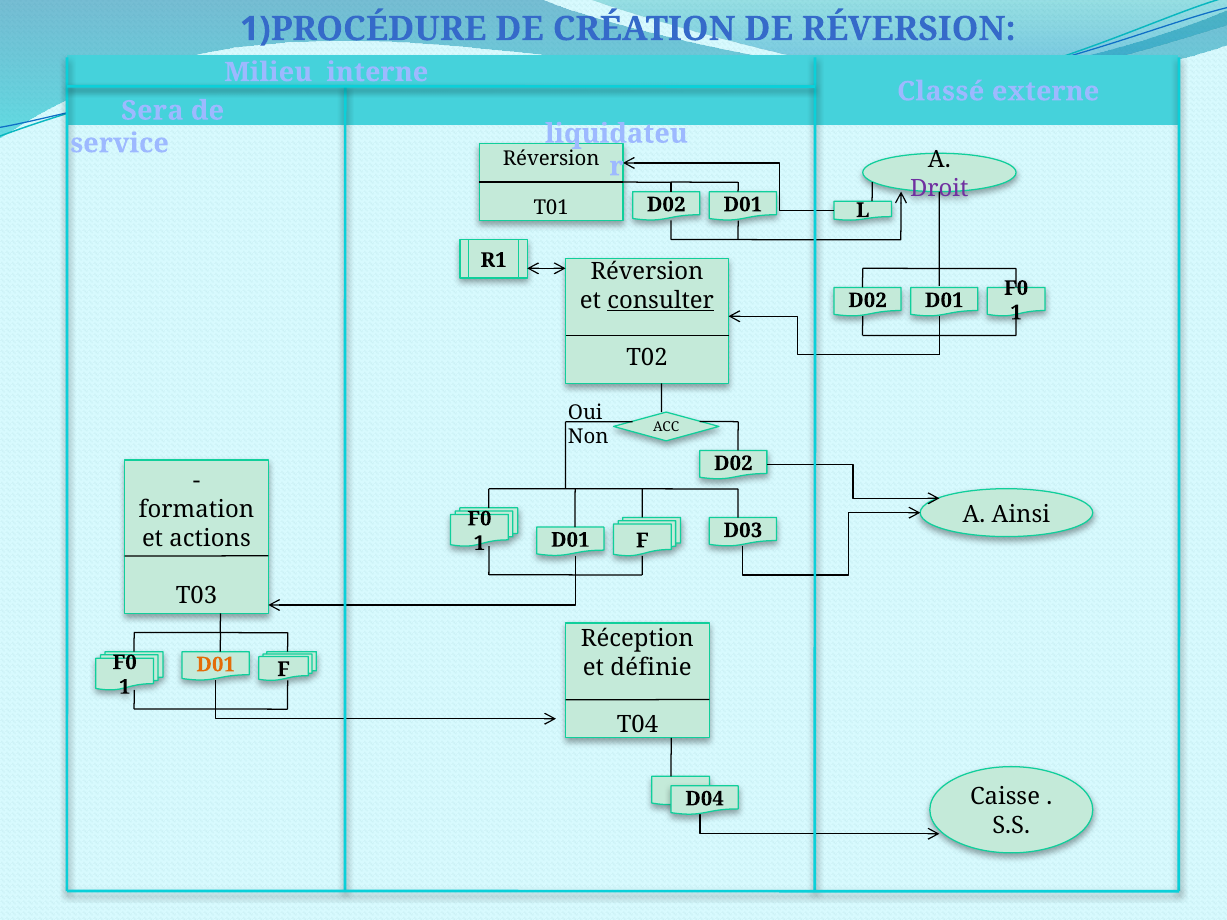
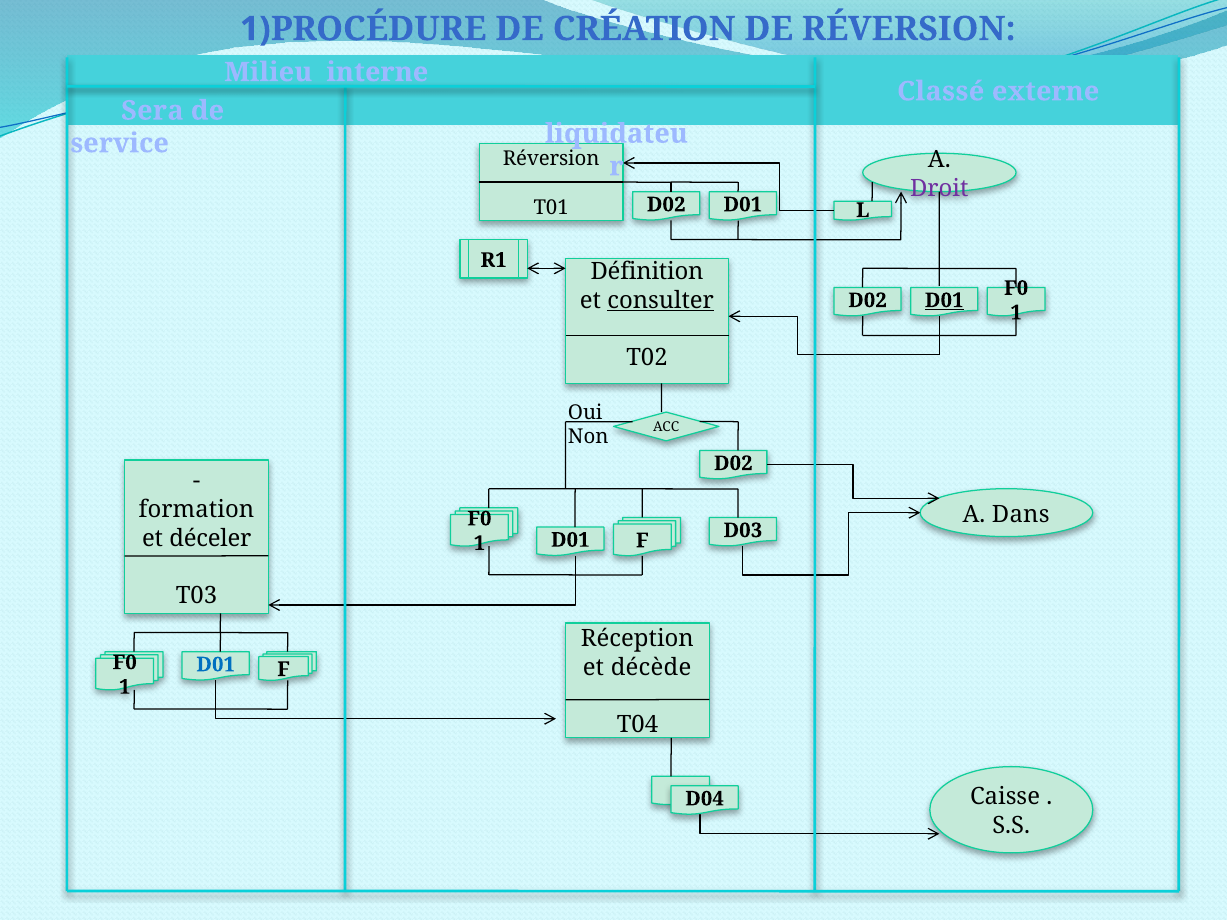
Réversion at (647, 272): Réversion -> Définition
D01 at (944, 300) underline: none -> present
Ainsi: Ainsi -> Dans
actions: actions -> déceler
D01 at (216, 665) colour: orange -> blue
définie: définie -> décède
